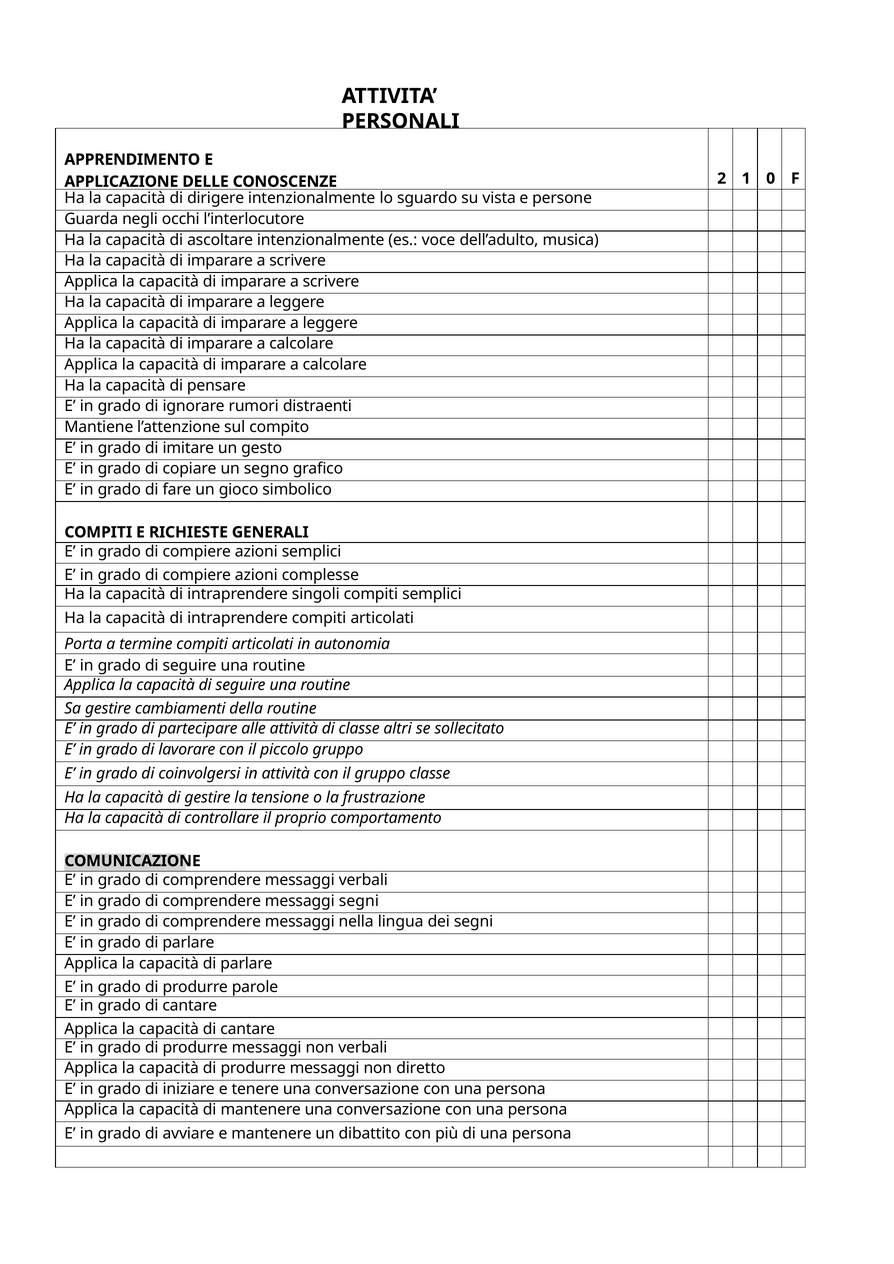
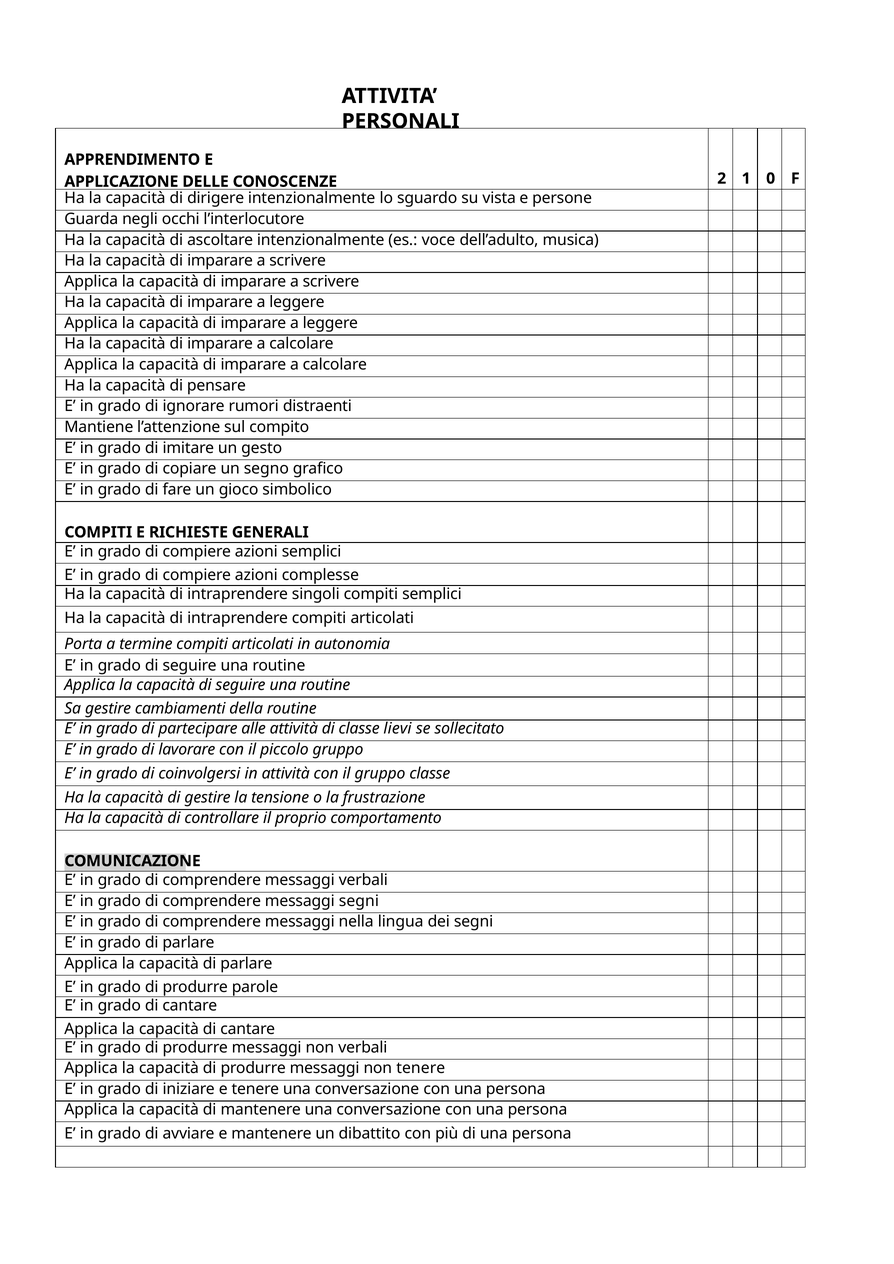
altri: altri -> lievi
non diretto: diretto -> tenere
